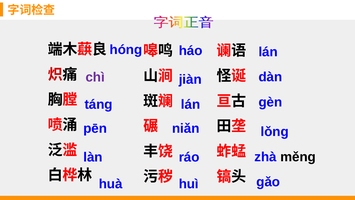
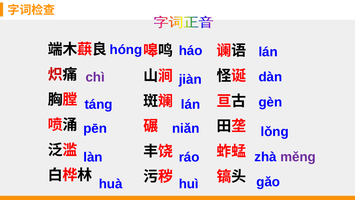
měng colour: black -> purple
